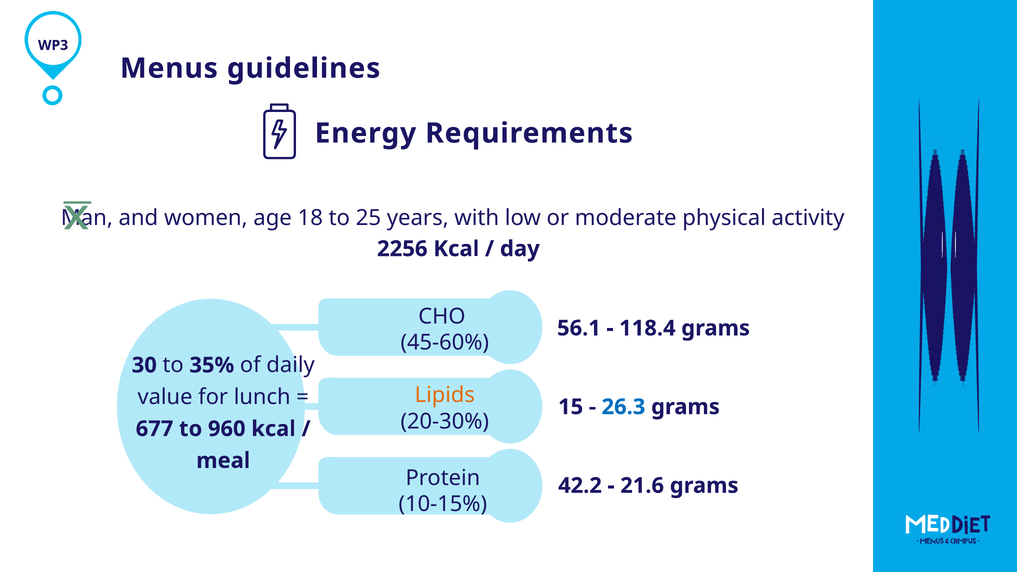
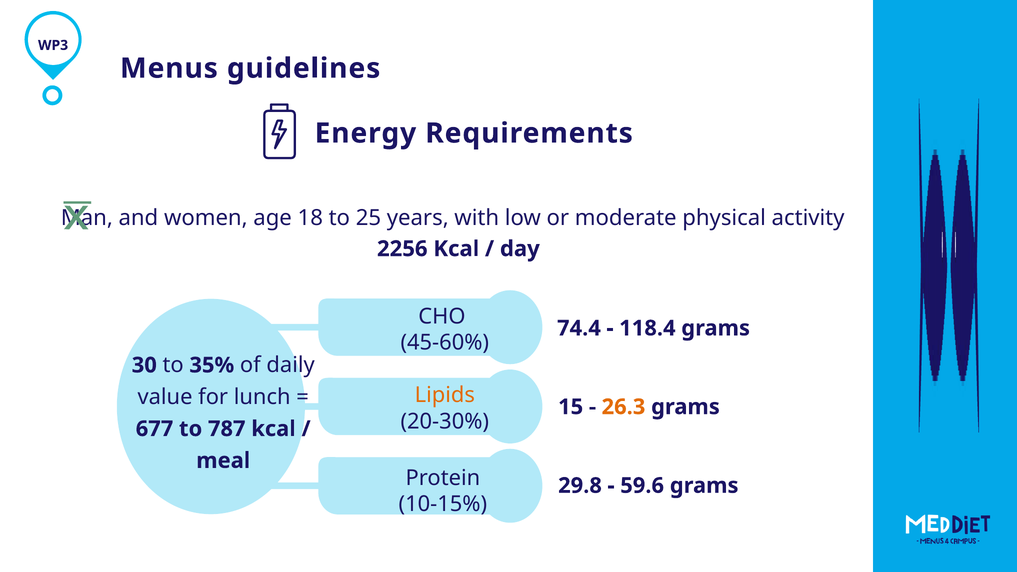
56.1: 56.1 -> 74.4
26.3 colour: blue -> orange
960: 960 -> 787
42.2: 42.2 -> 29.8
21.6: 21.6 -> 59.6
